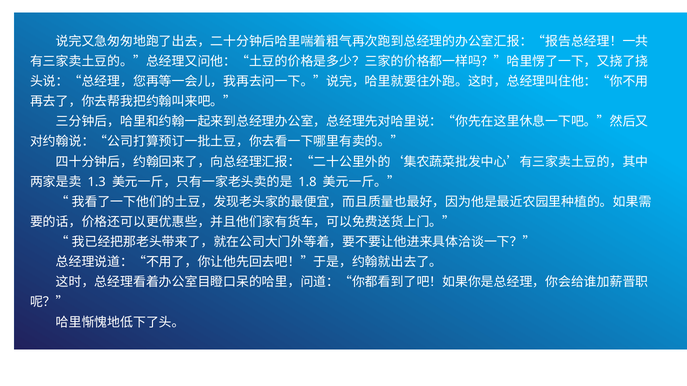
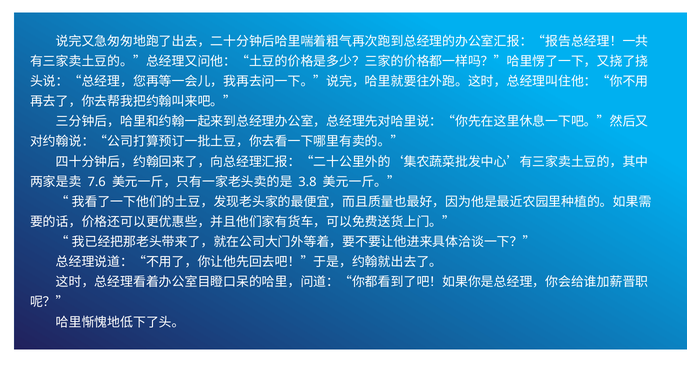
1.3: 1.3 -> 7.6
1.8: 1.8 -> 3.8
